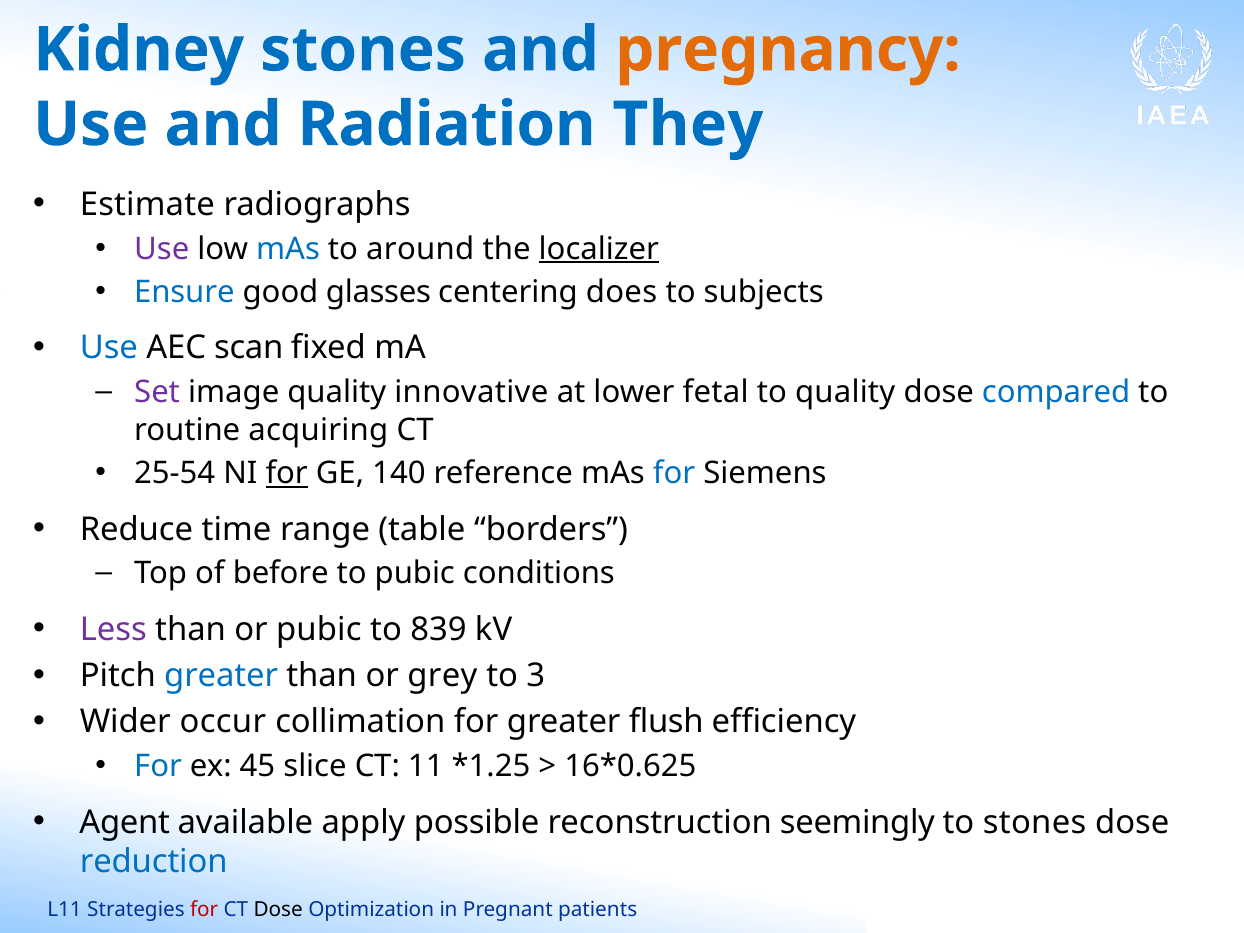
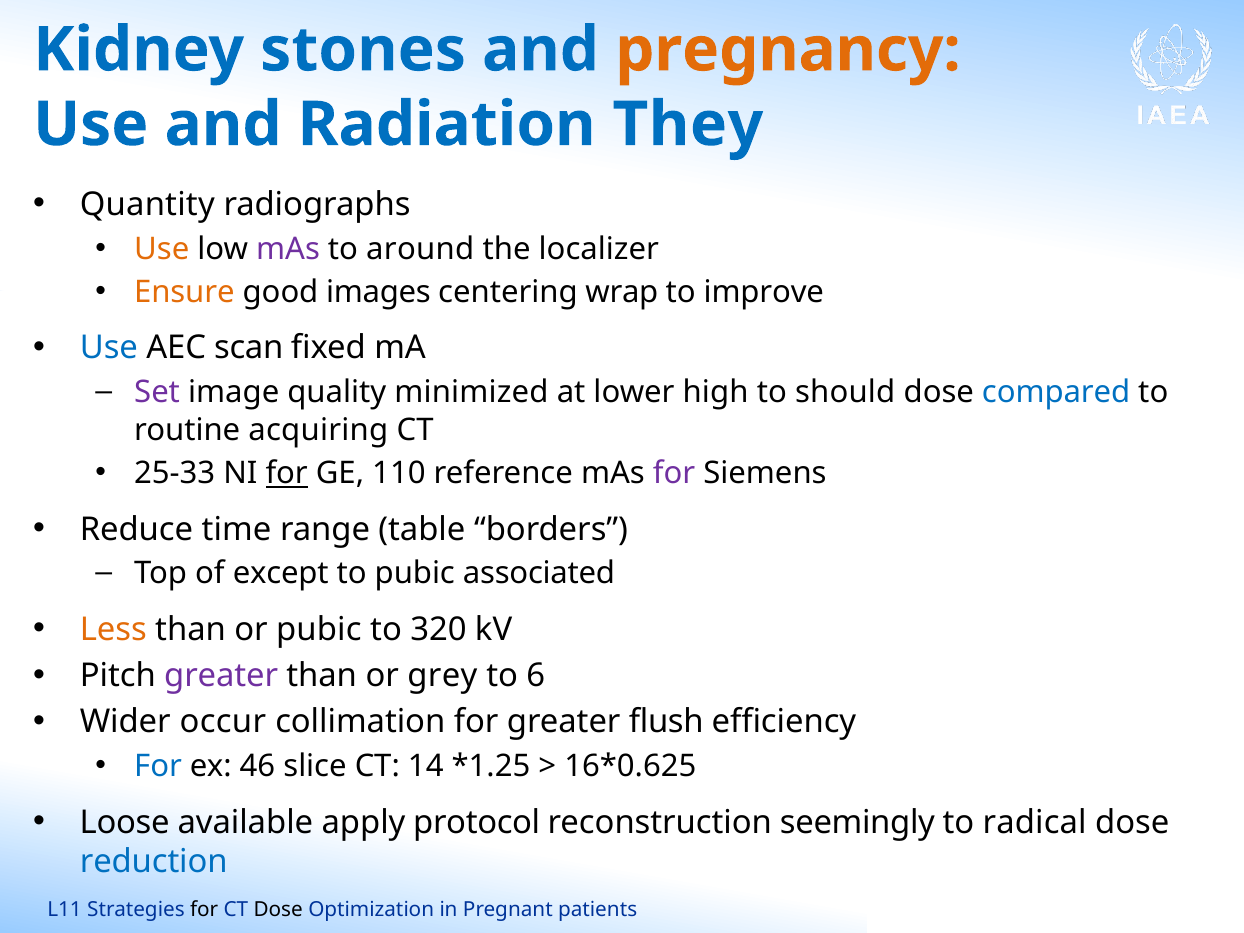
Estimate: Estimate -> Quantity
Use at (162, 249) colour: purple -> orange
mAs at (288, 249) colour: blue -> purple
localizer underline: present -> none
Ensure colour: blue -> orange
glasses: glasses -> images
does: does -> wrap
subjects: subjects -> improve
innovative: innovative -> minimized
fetal: fetal -> high
to quality: quality -> should
25-54: 25-54 -> 25-33
140: 140 -> 110
for at (674, 473) colour: blue -> purple
before: before -> except
conditions: conditions -> associated
Less colour: purple -> orange
839: 839 -> 320
greater at (221, 676) colour: blue -> purple
3: 3 -> 6
45: 45 -> 46
11: 11 -> 14
Agent: Agent -> Loose
possible: possible -> protocol
to stones: stones -> radical
for at (204, 910) colour: red -> black
